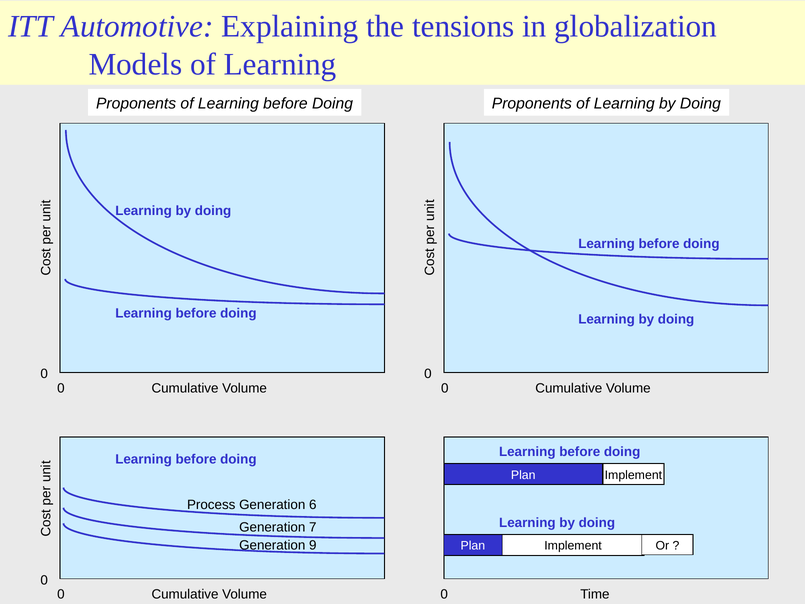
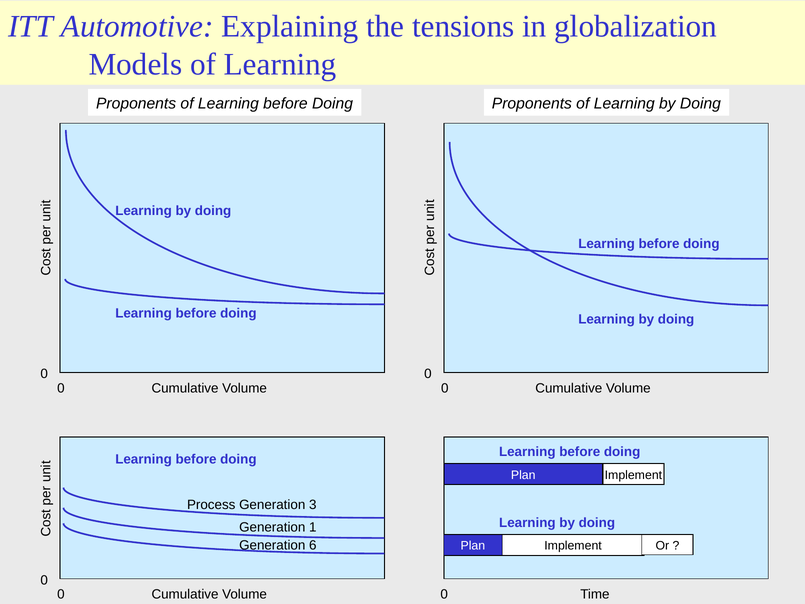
6: 6 -> 3
7: 7 -> 1
9: 9 -> 6
